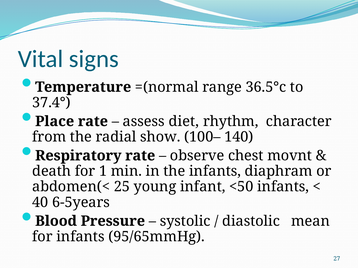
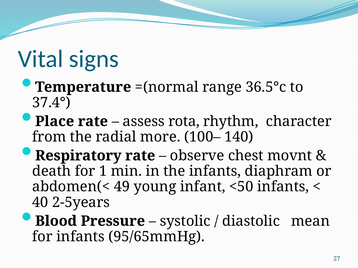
diet: diet -> rota
show: show -> more
25: 25 -> 49
6-5years: 6-5years -> 2-5years
